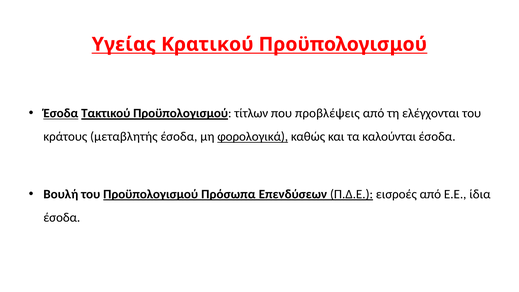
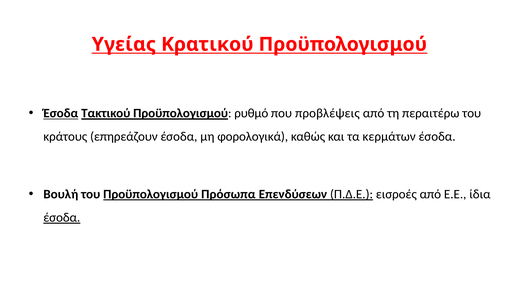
τίτλων: τίτλων -> ρυθμό
ελέγχονται: ελέγχονται -> περαιτέρω
μεταβλητής: μεταβλητής -> επηρεάζουν
φορολογικά underline: present -> none
καλούνται: καλούνται -> κερμάτων
έσοδα at (62, 218) underline: none -> present
